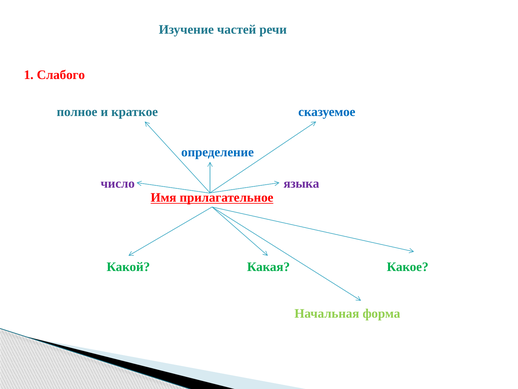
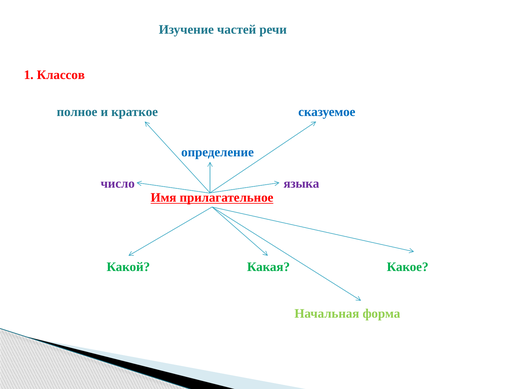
Слабого: Слабого -> Классов
